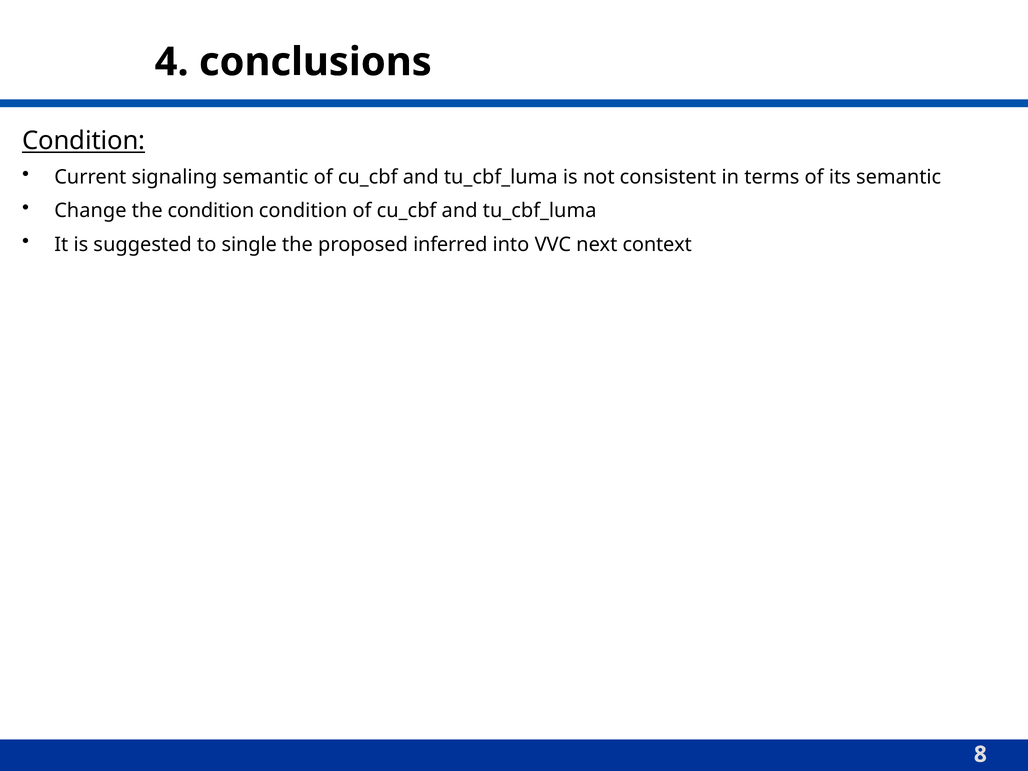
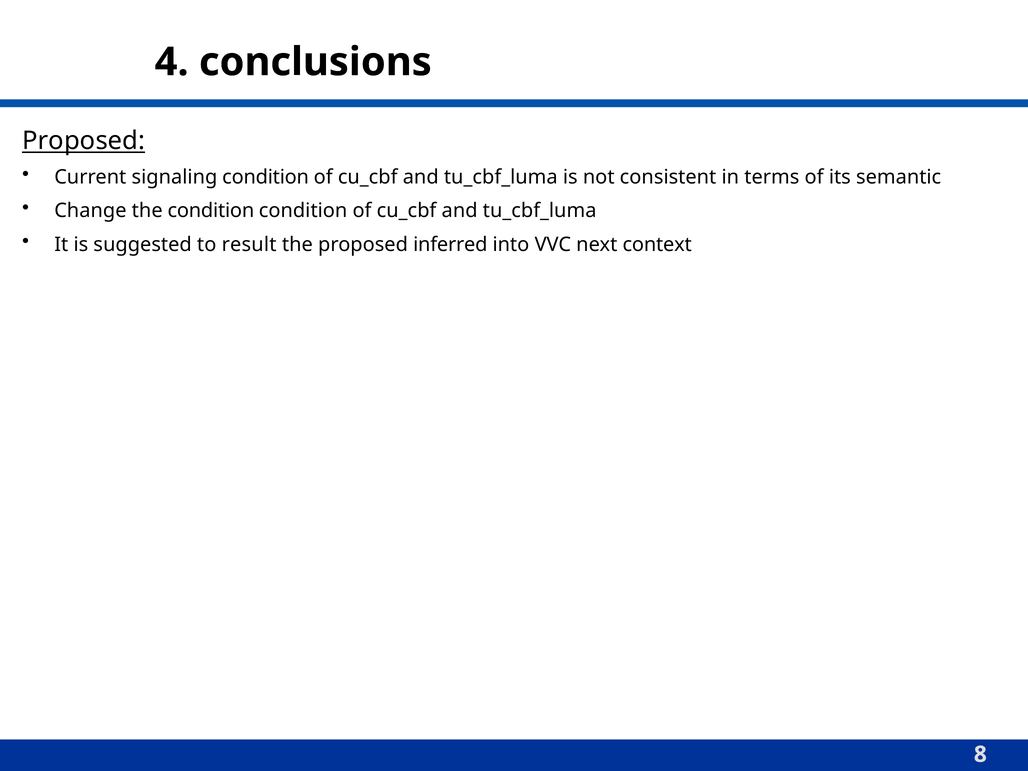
Condition at (84, 141): Condition -> Proposed
signaling semantic: semantic -> condition
single: single -> result
